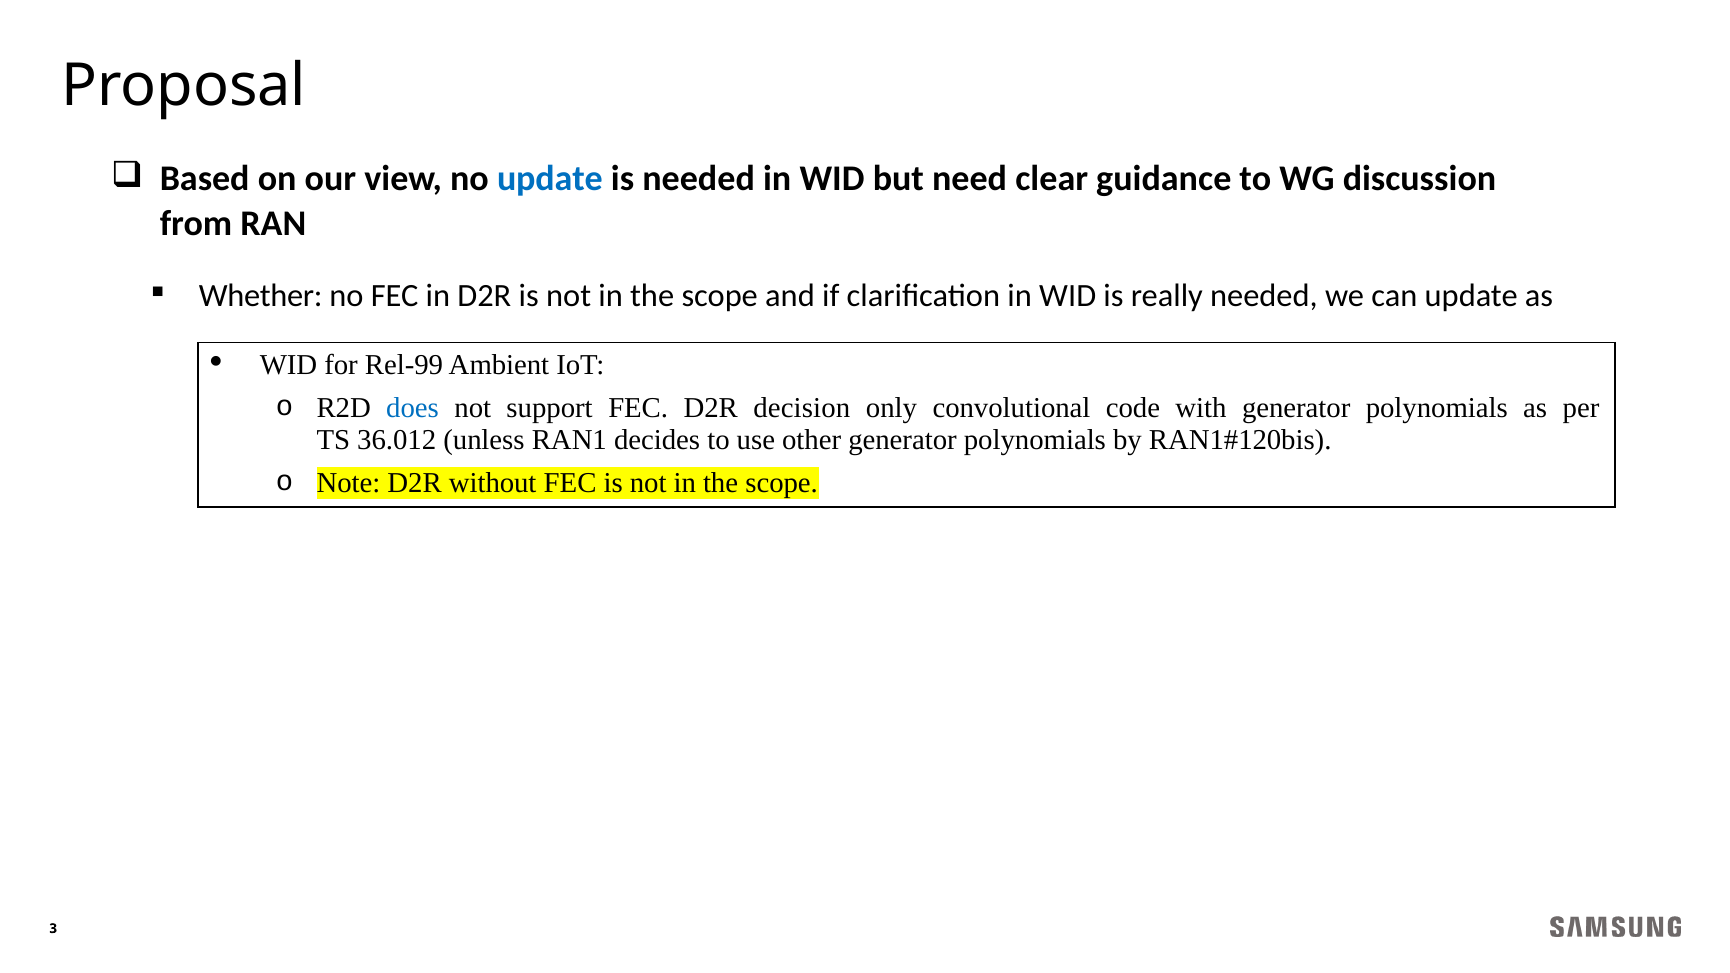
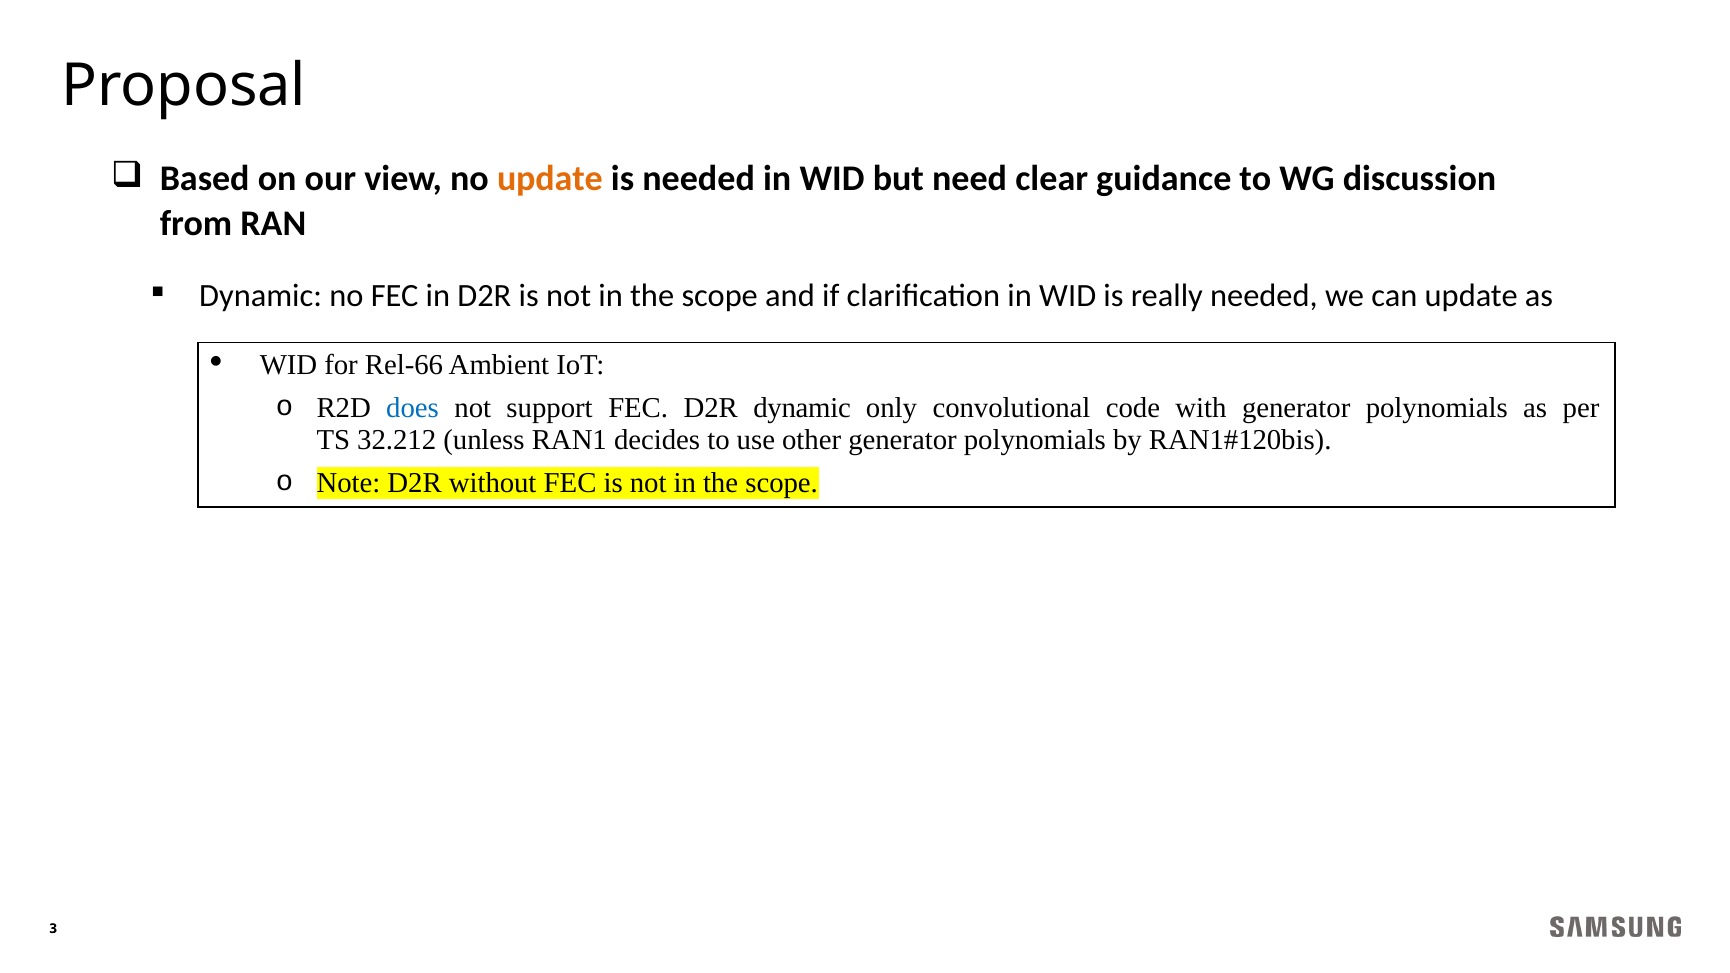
update at (550, 179) colour: blue -> orange
Whether at (261, 296): Whether -> Dynamic
Rel-99: Rel-99 -> Rel-66
D2R decision: decision -> dynamic
36.012: 36.012 -> 32.212
